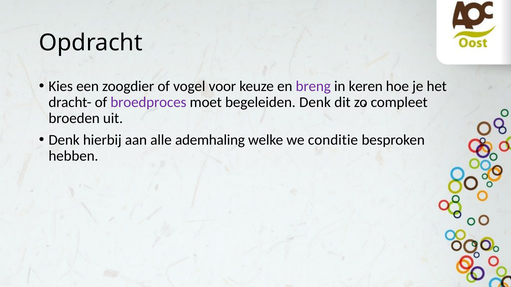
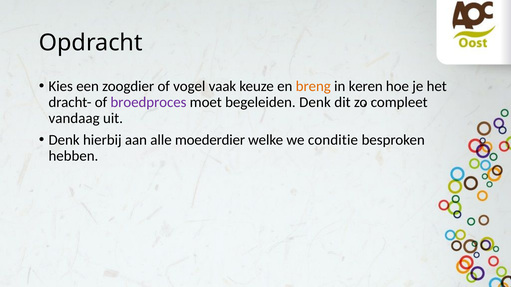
voor: voor -> vaak
breng colour: purple -> orange
broeden: broeden -> vandaag
ademhaling: ademhaling -> moederdier
